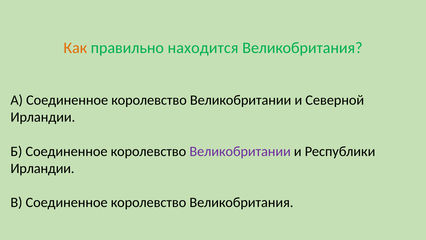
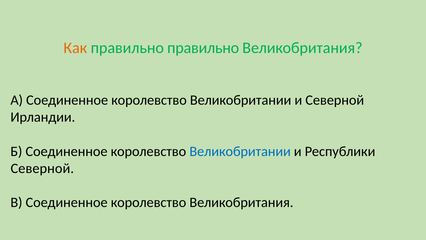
правильно находится: находится -> правильно
Великобритании at (240, 151) colour: purple -> blue
Ирландии at (42, 168): Ирландии -> Северной
